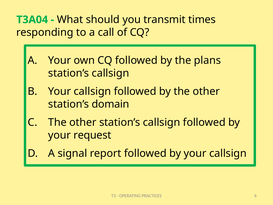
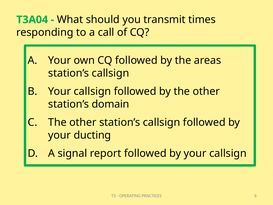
plans: plans -> areas
request: request -> ducting
